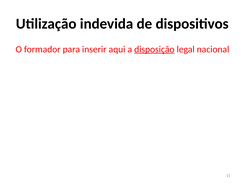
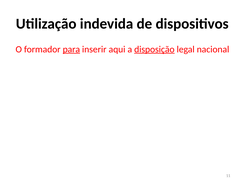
para underline: none -> present
